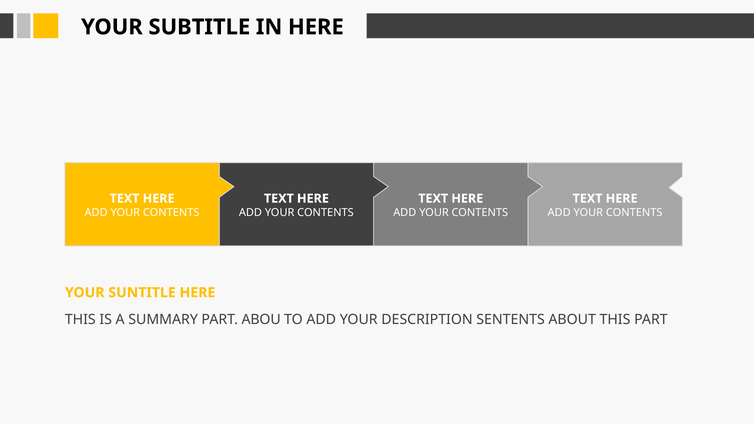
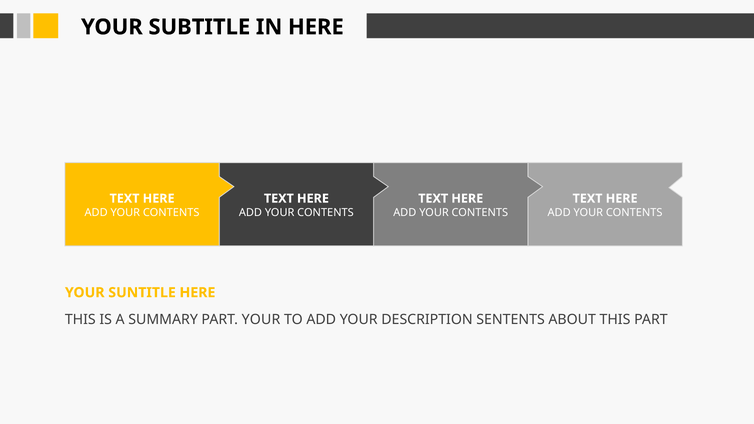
SUMMARY PART ABOU: ABOU -> YOUR
